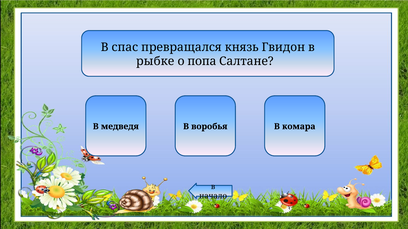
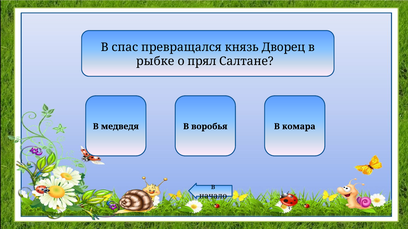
Гвидoн: Гвидoн -> Двoрец
попа: попа -> прял
